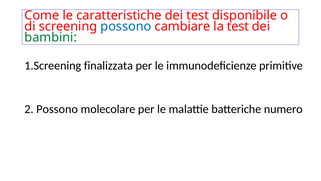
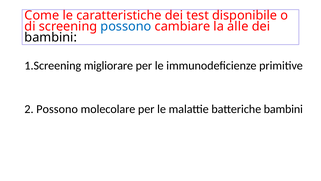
la test: test -> alle
bambini at (51, 37) colour: green -> black
finalizzata: finalizzata -> migliorare
batteriche numero: numero -> bambini
